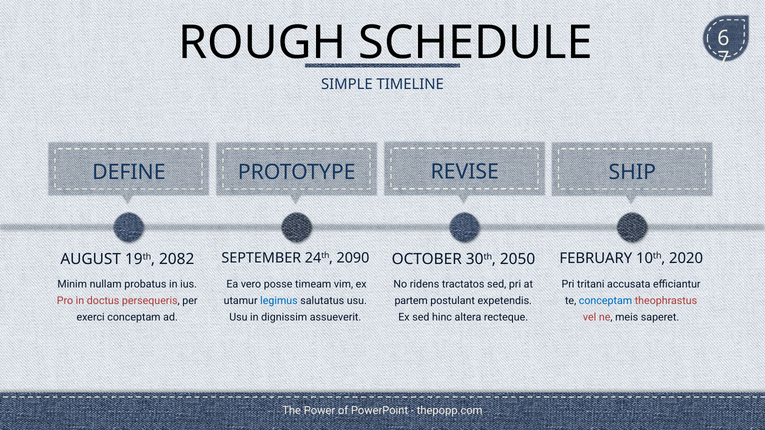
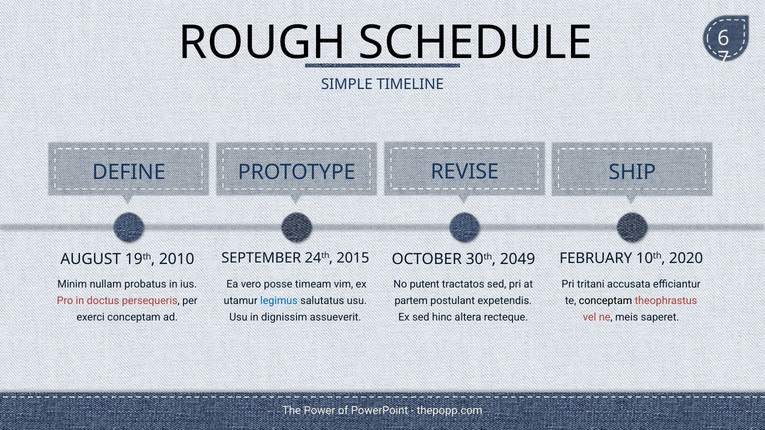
2082: 2082 -> 2010
2090: 2090 -> 2015
2050: 2050 -> 2049
ridens: ridens -> putent
conceptam at (605, 301) colour: blue -> black
